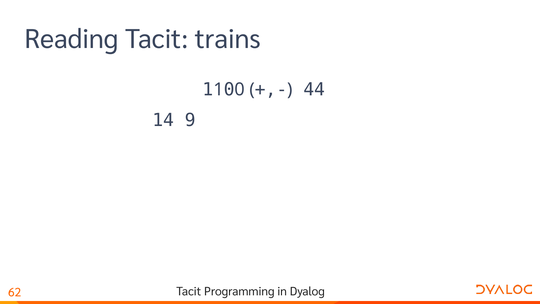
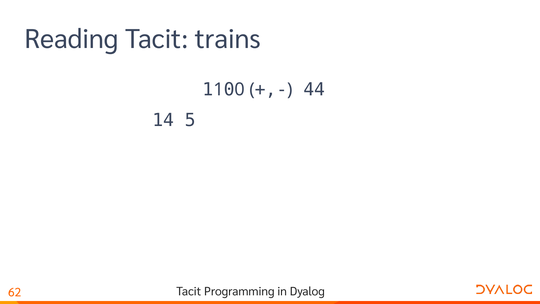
9: 9 -> 5
